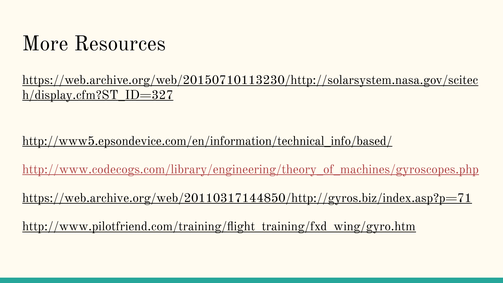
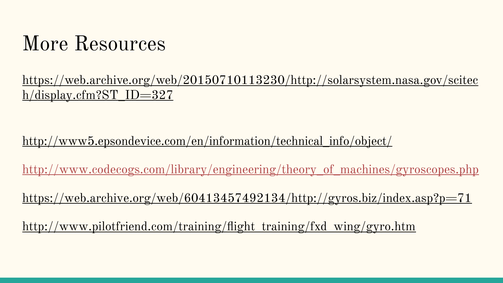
http://www5.epsondevice.com/en/information/technical_info/based/: http://www5.epsondevice.com/en/information/technical_info/based/ -> http://www5.epsondevice.com/en/information/technical_info/object/
https://web.archive.org/web/20110317144850/http://gyros.biz/index.asp?p=71: https://web.archive.org/web/20110317144850/http://gyros.biz/index.asp?p=71 -> https://web.archive.org/web/60413457492134/http://gyros.biz/index.asp?p=71
